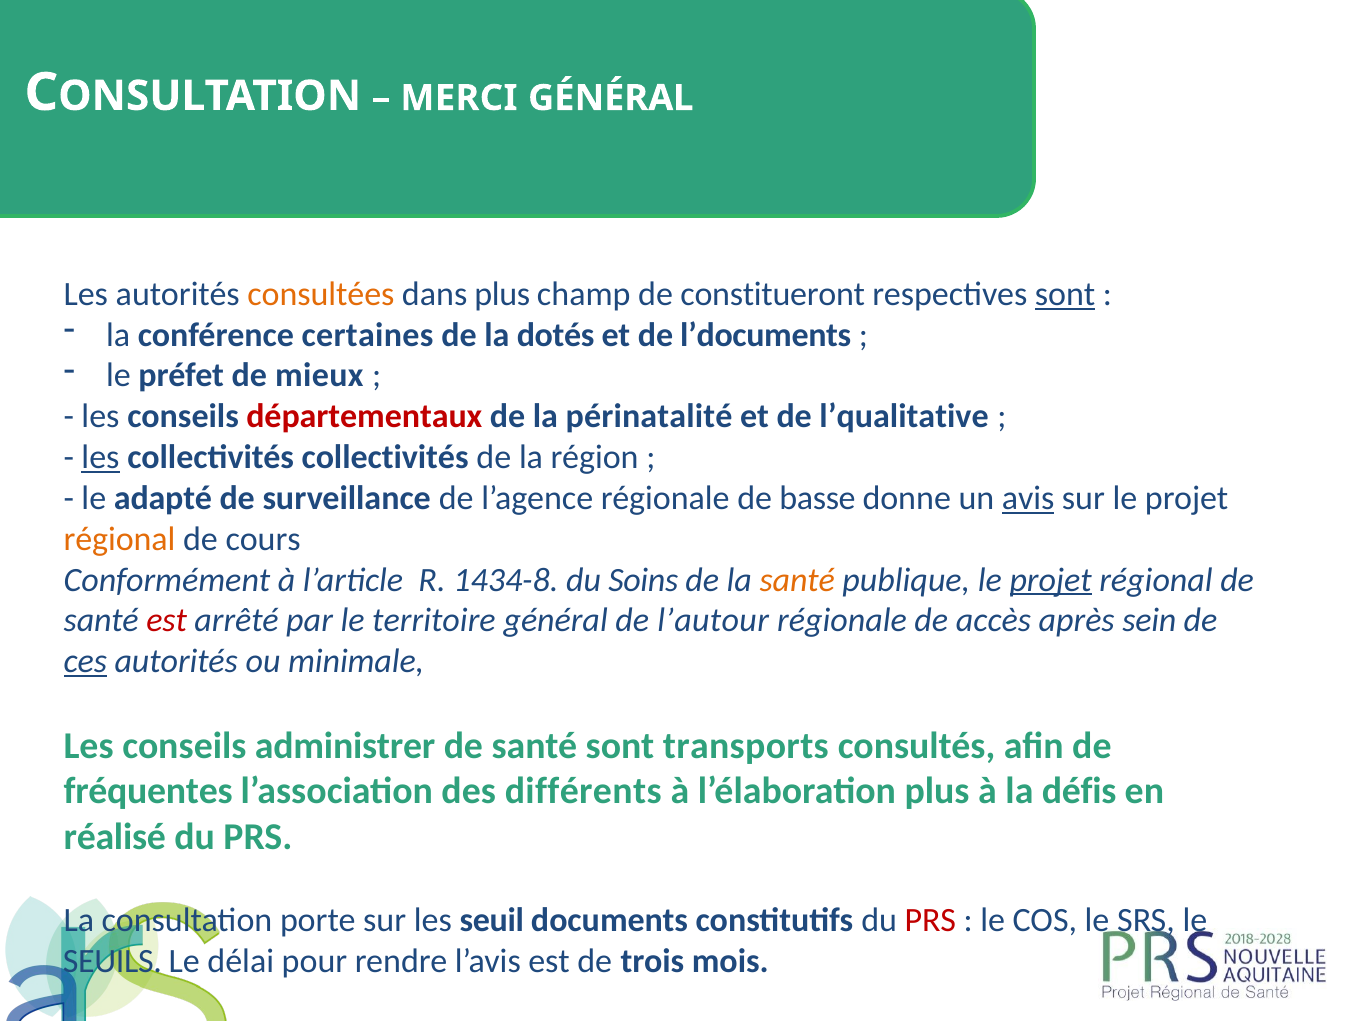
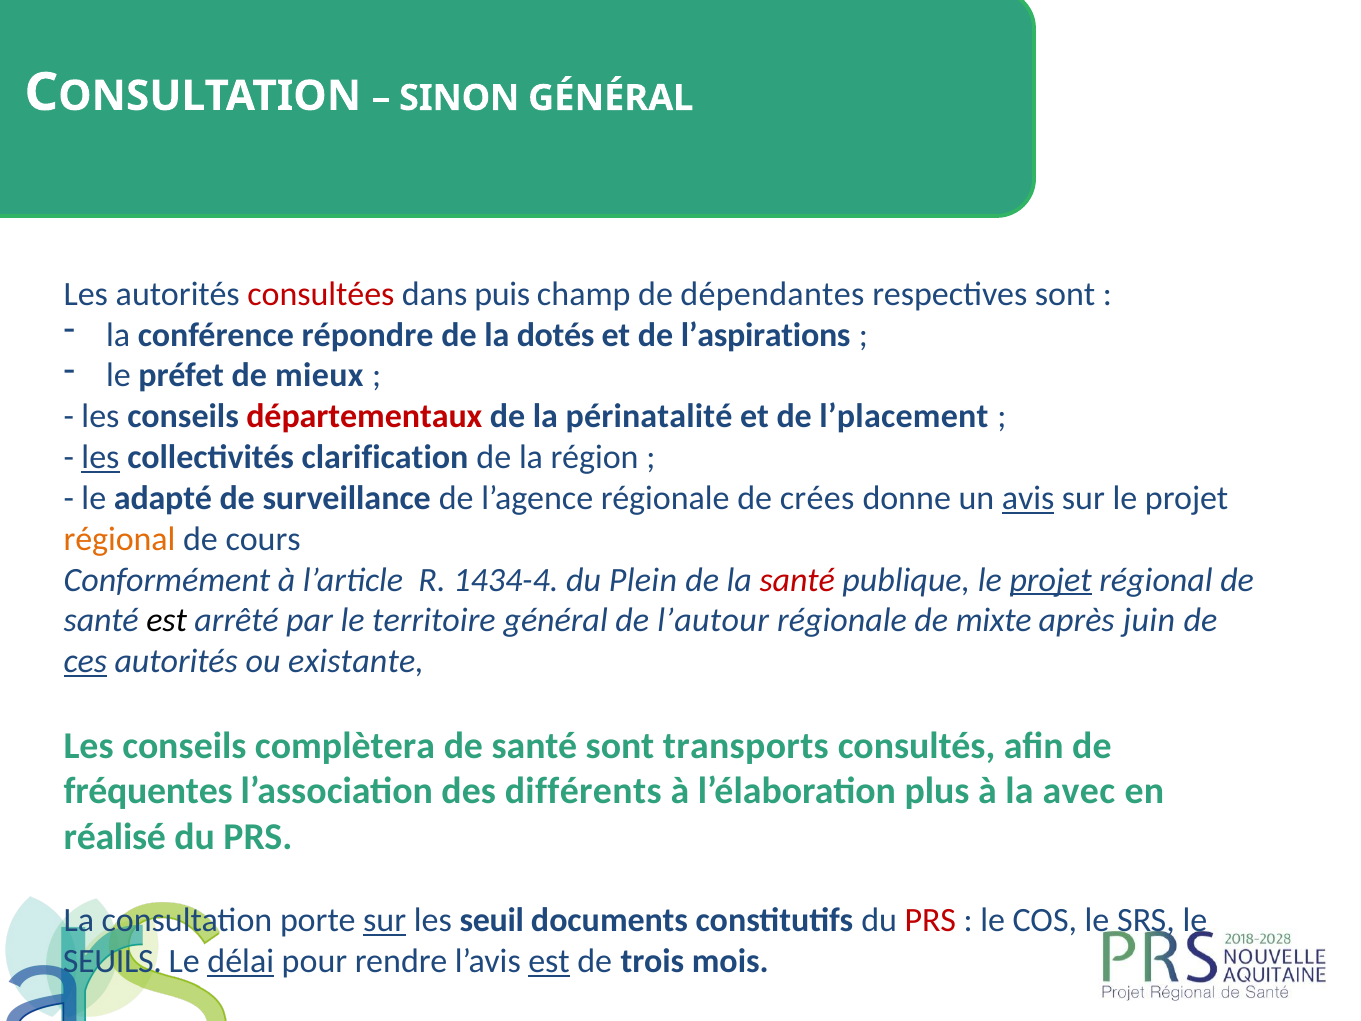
MERCI: MERCI -> SINON
consultées colour: orange -> red
dans plus: plus -> puis
constitueront: constitueront -> dépendantes
sont at (1065, 294) underline: present -> none
certaines: certaines -> répondre
l’documents: l’documents -> l’aspirations
l’qualitative: l’qualitative -> l’placement
collectivités collectivités: collectivités -> clarification
basse: basse -> crées
1434-8: 1434-8 -> 1434-4
Soins: Soins -> Plein
santé at (797, 580) colour: orange -> red
est at (167, 621) colour: red -> black
accès: accès -> mixte
sein: sein -> juin
minimale: minimale -> existante
administrer: administrer -> complètera
défis: défis -> avec
sur at (385, 920) underline: none -> present
délai underline: none -> present
est at (549, 961) underline: none -> present
